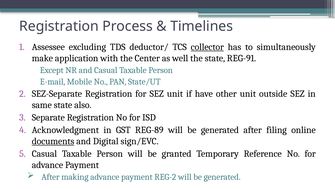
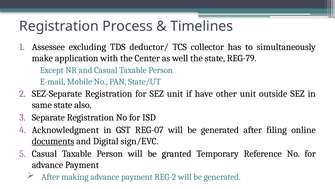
collector underline: present -> none
REG-91: REG-91 -> REG-79
REG-89: REG-89 -> REG-07
